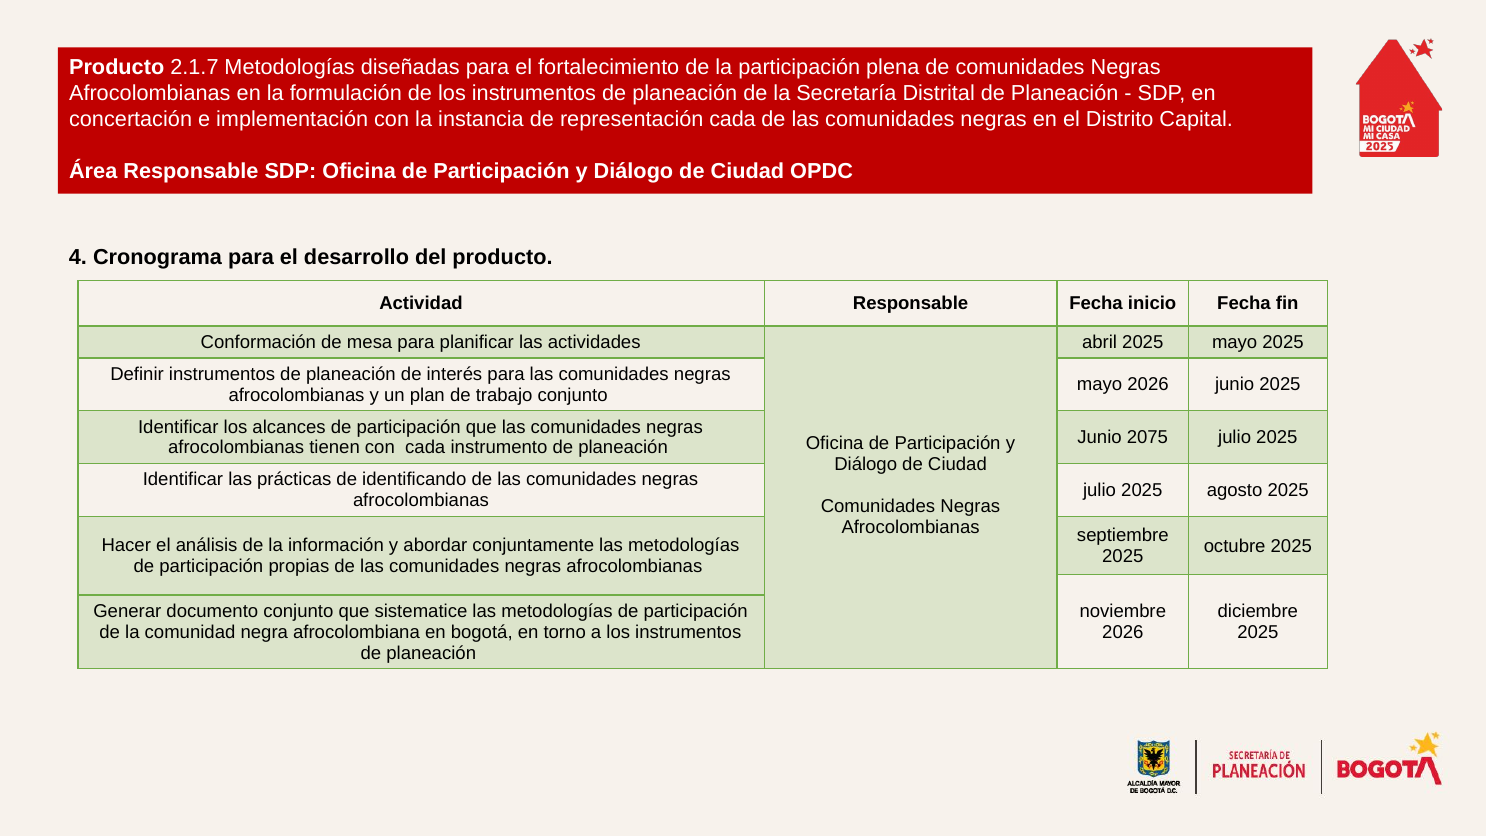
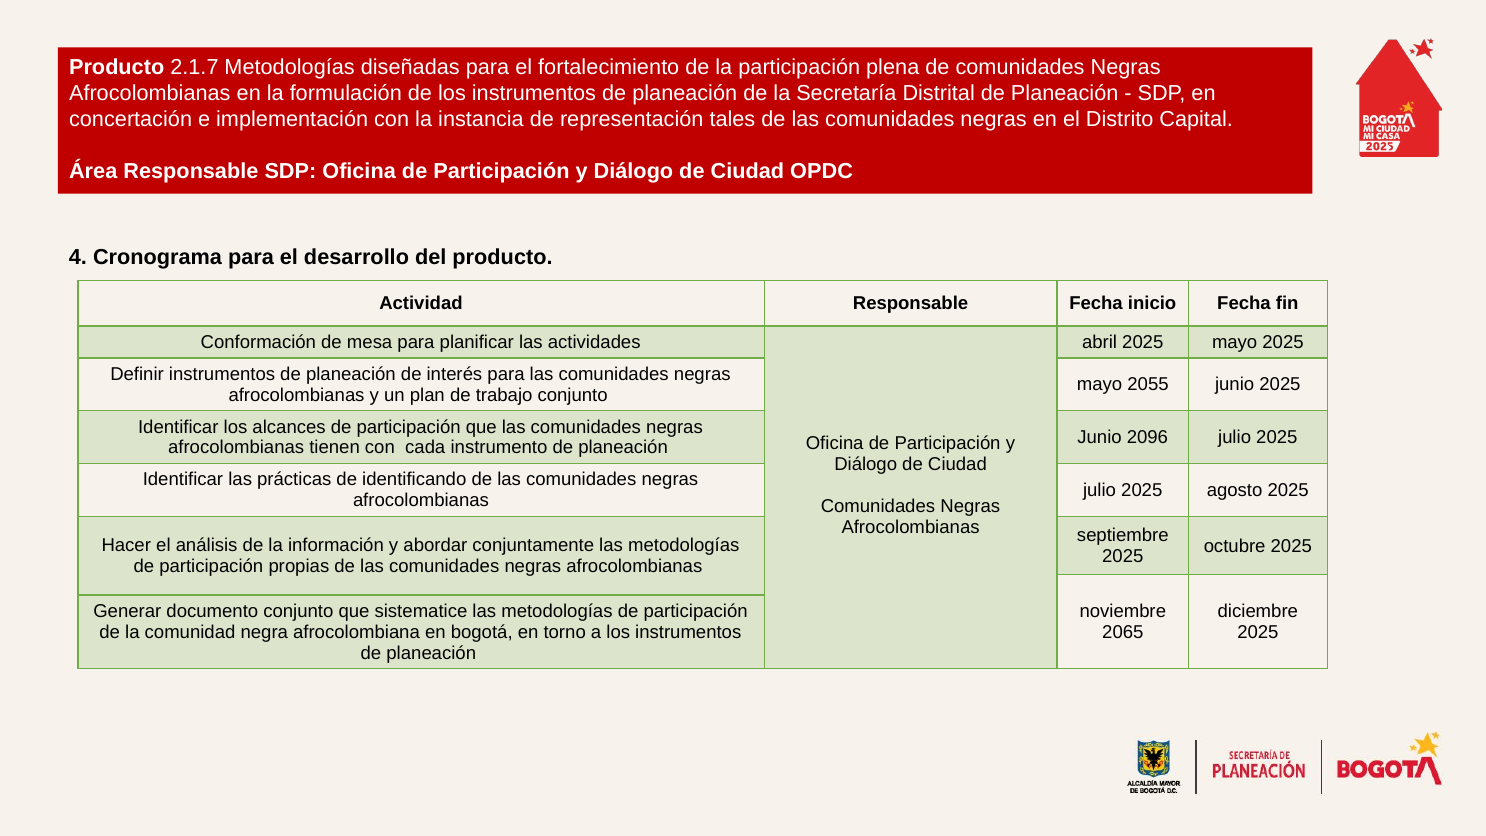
representación cada: cada -> tales
mayo 2026: 2026 -> 2055
2075: 2075 -> 2096
2026 at (1123, 632): 2026 -> 2065
